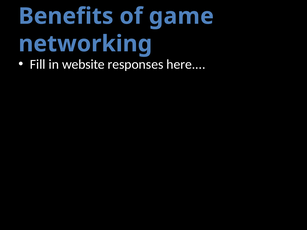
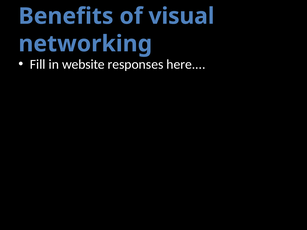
game: game -> visual
